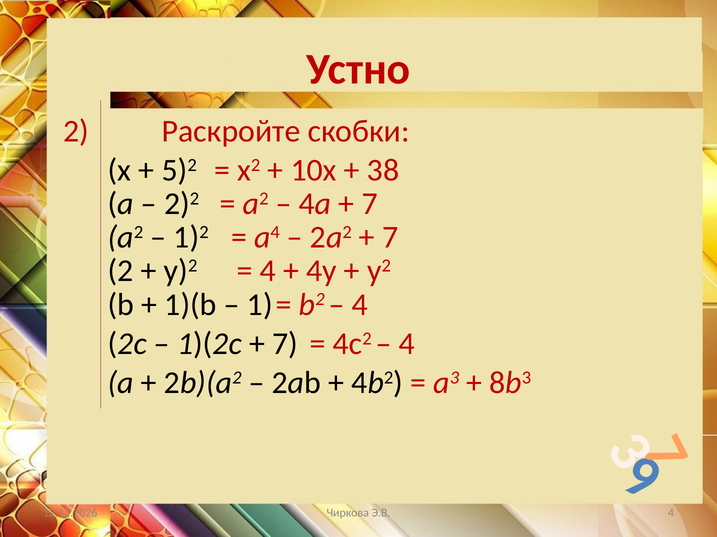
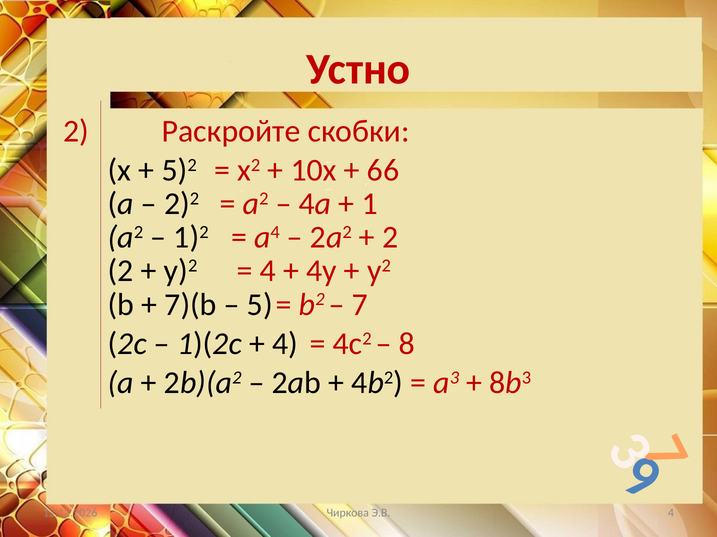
38: 38 -> 66
7 at (370, 204): 7 -> 1
7 at (390, 238): 7 -> 2
1)(b: 1)(b -> 7)(b
1: 1 -> 5
4 at (360, 305): 4 -> 7
7 at (285, 344): 7 -> 4
4 at (407, 344): 4 -> 8
